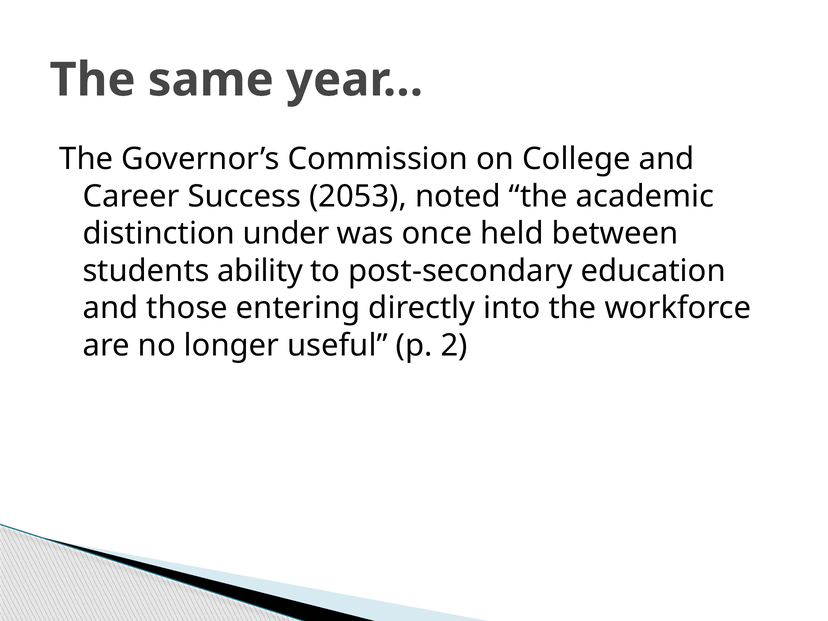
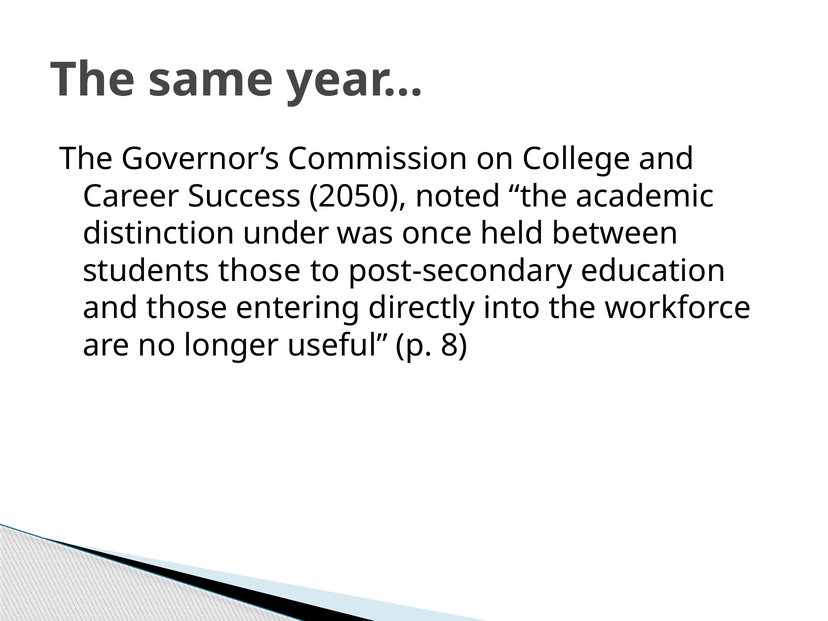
2053: 2053 -> 2050
students ability: ability -> those
2: 2 -> 8
